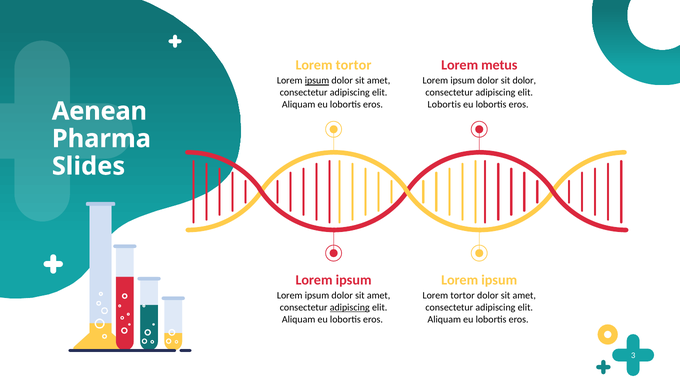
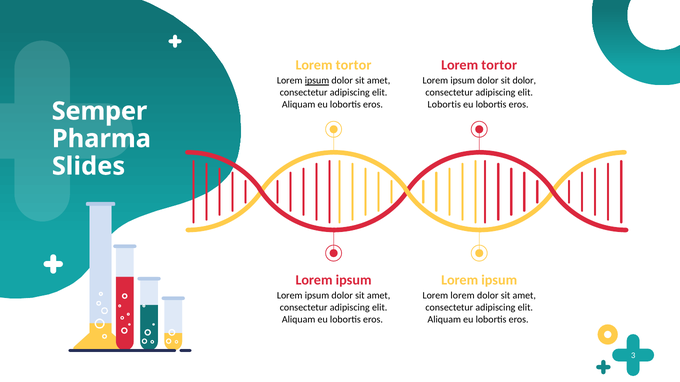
metus at (499, 65): metus -> tortor
Aenean: Aenean -> Semper
tortor at (463, 296): tortor -> lorem
adipiscing at (350, 308) underline: present -> none
